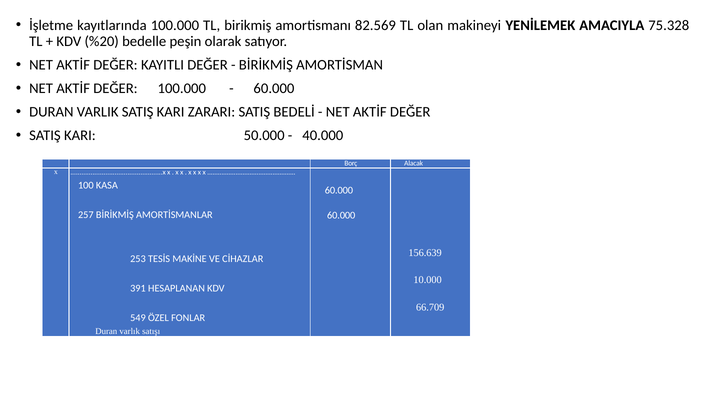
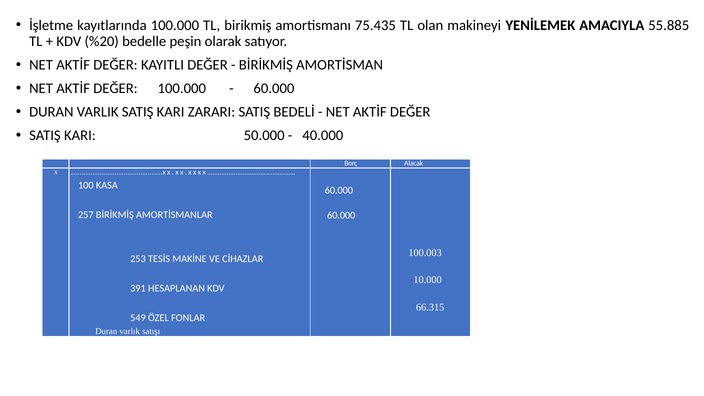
82.569: 82.569 -> 75.435
75.328: 75.328 -> 55.885
156.639: 156.639 -> 100.003
66.709: 66.709 -> 66.315
